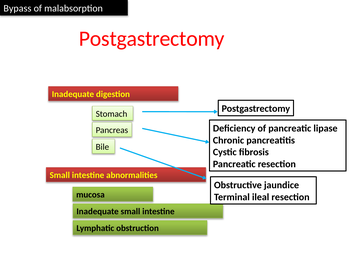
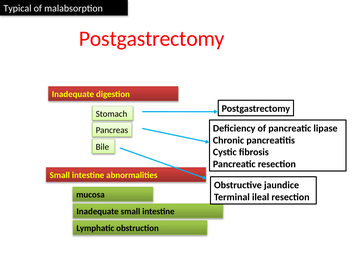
Bypass: Bypass -> Typical
